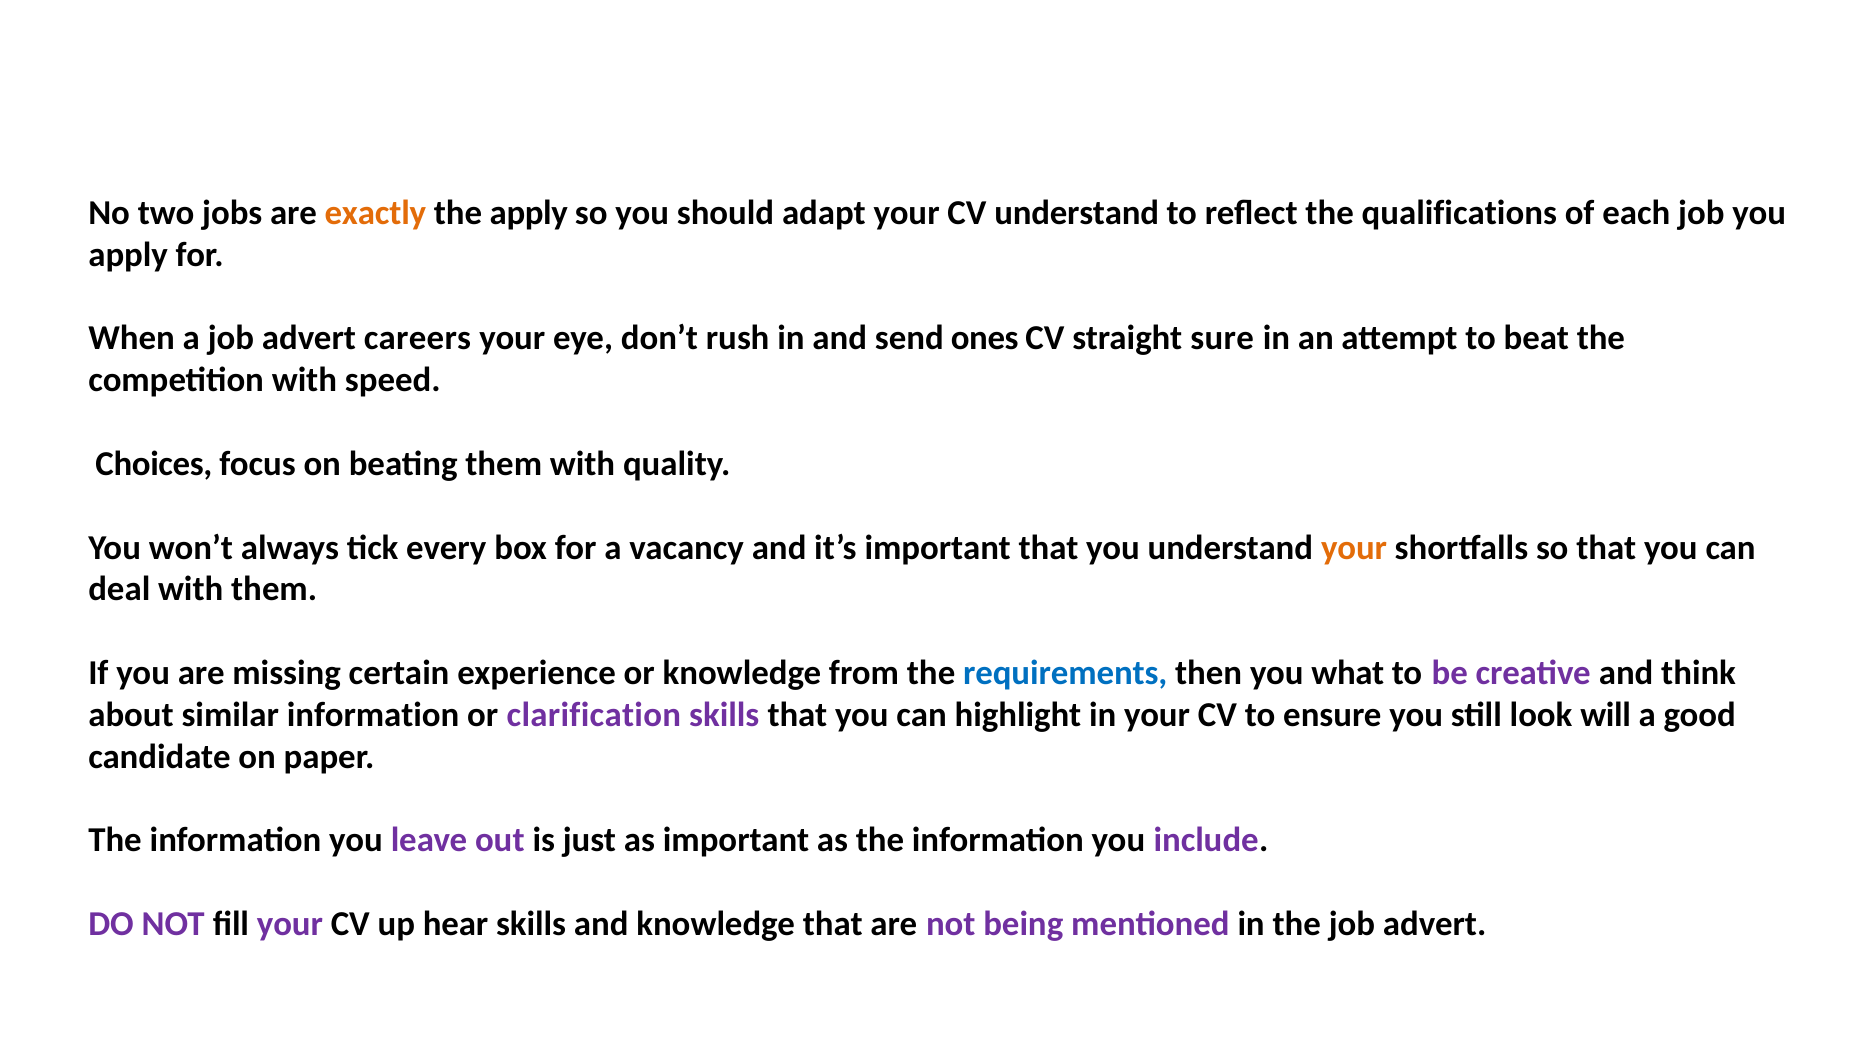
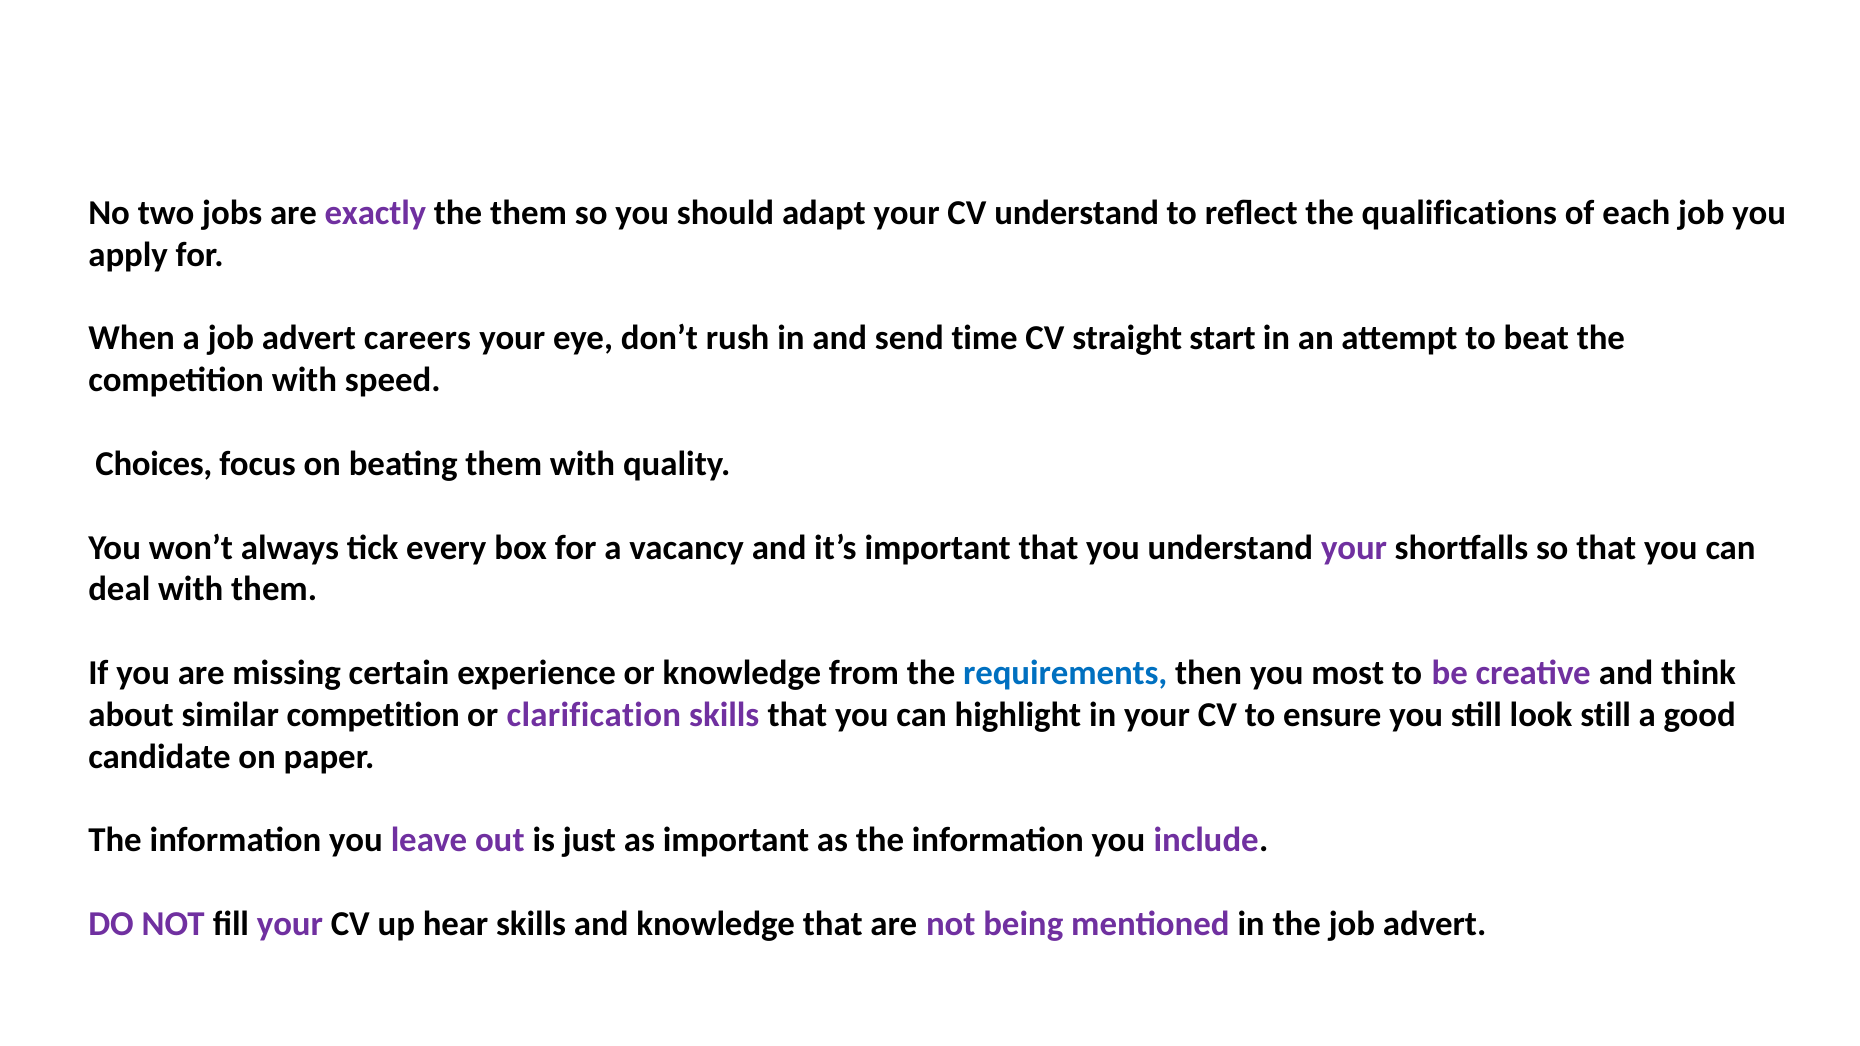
exactly colour: orange -> purple
the apply: apply -> them
ones: ones -> time
sure: sure -> start
your at (1354, 548) colour: orange -> purple
what: what -> most
similar information: information -> competition
look will: will -> still
